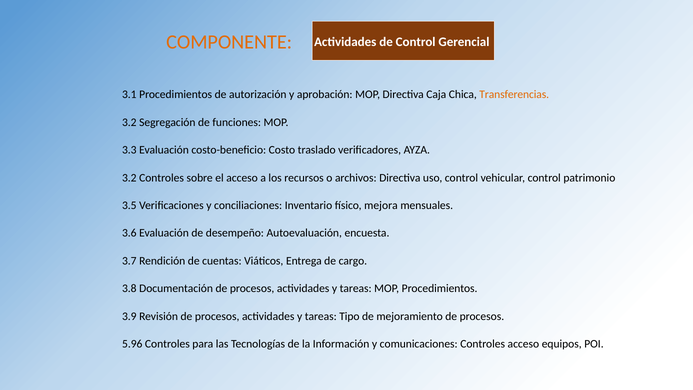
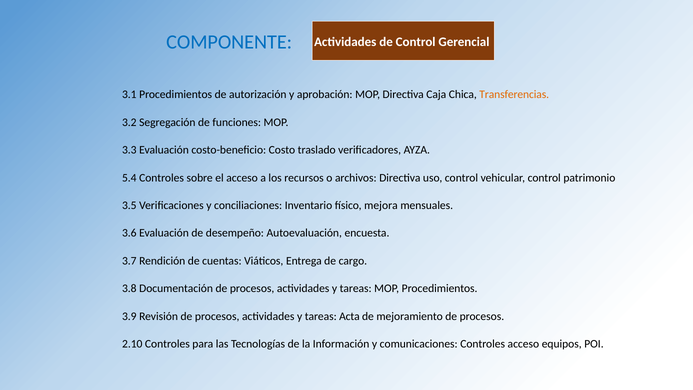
COMPONENTE colour: orange -> blue
3.2 at (129, 178): 3.2 -> 5.4
Tipo: Tipo -> Acta
5.96: 5.96 -> 2.10
